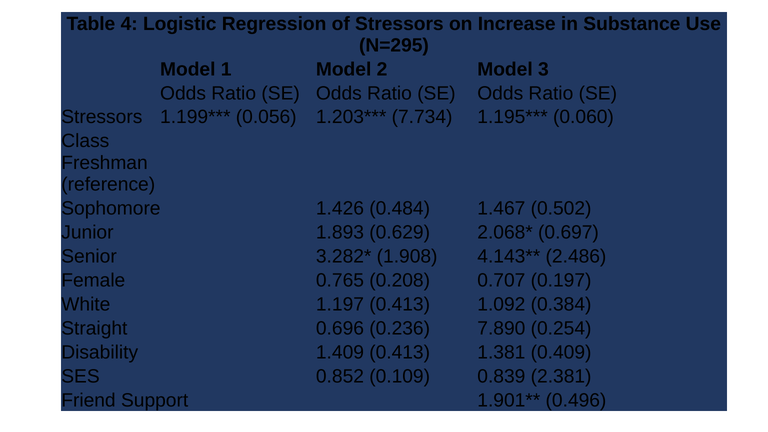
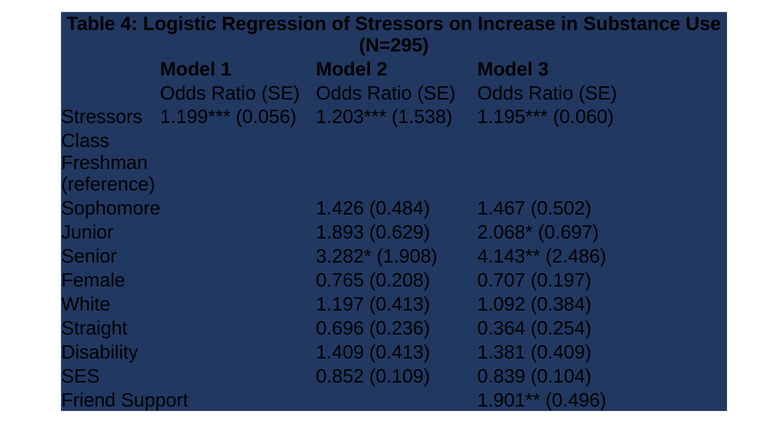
7.734: 7.734 -> 1.538
7.890: 7.890 -> 0.364
2.381: 2.381 -> 0.104
